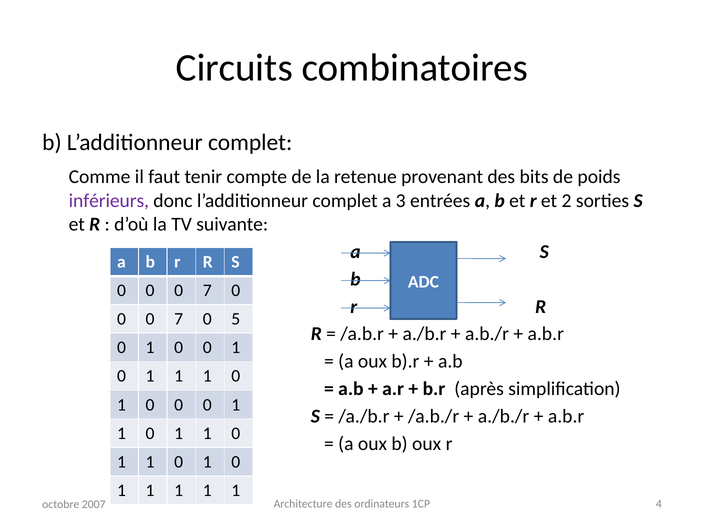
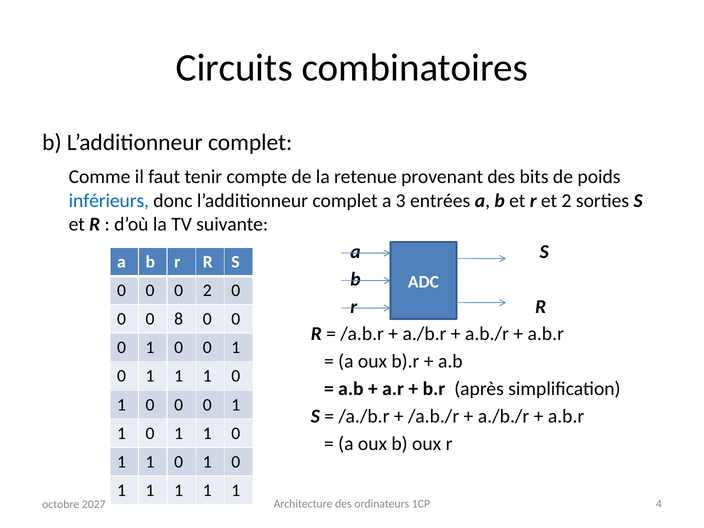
inférieurs colour: purple -> blue
7 at (207, 291): 7 -> 2
7 at (179, 319): 7 -> 8
5 at (236, 319): 5 -> 0
2007: 2007 -> 2027
